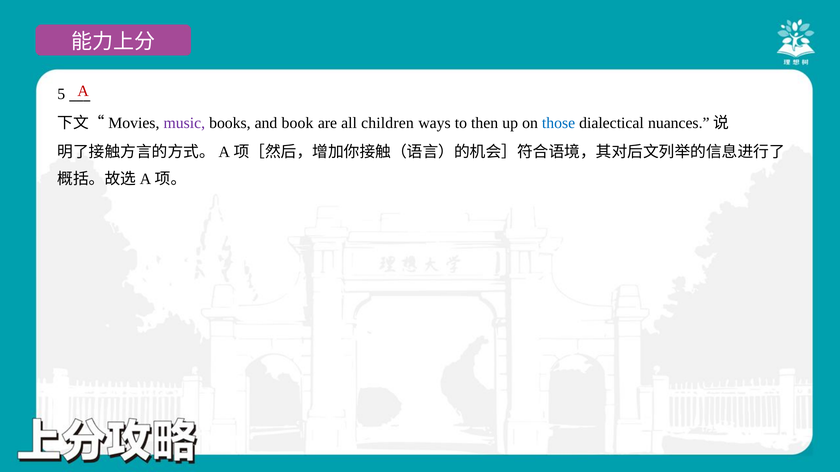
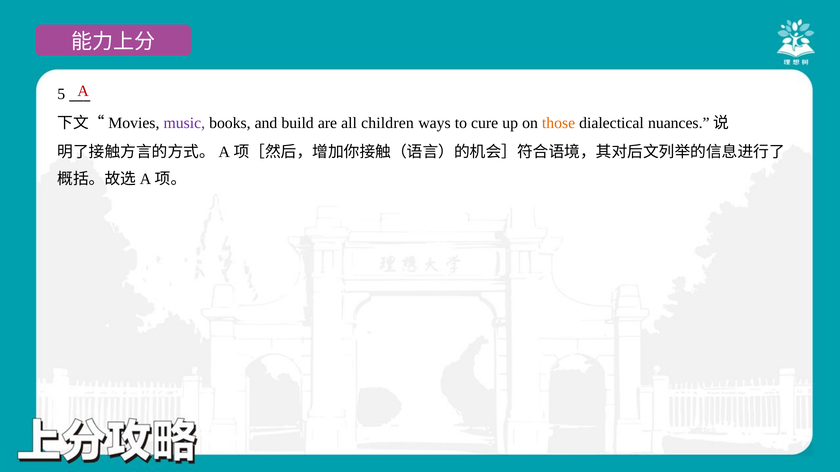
book: book -> build
then: then -> cure
those colour: blue -> orange
